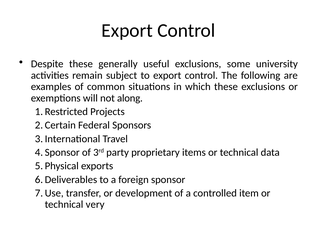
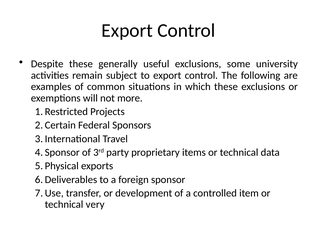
along: along -> more
